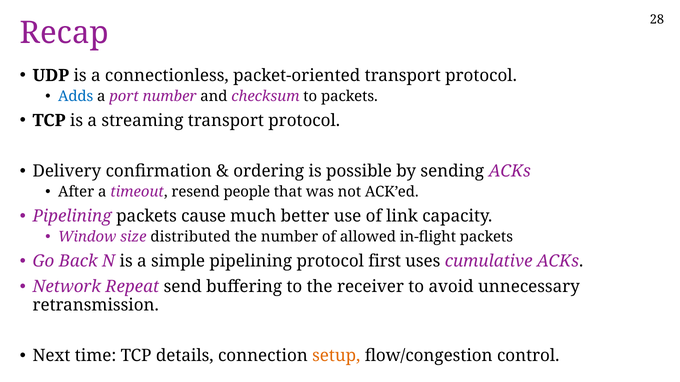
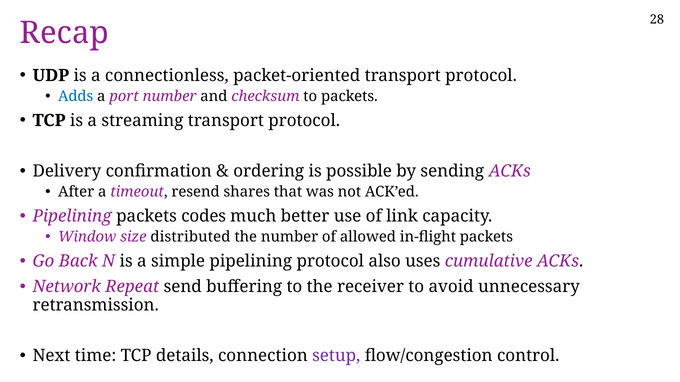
people: people -> shares
cause: cause -> codes
first: first -> also
setup colour: orange -> purple
